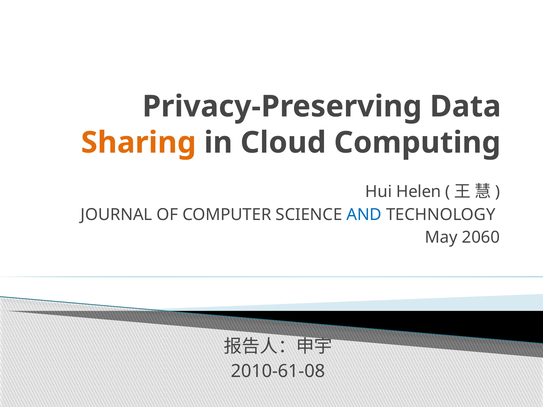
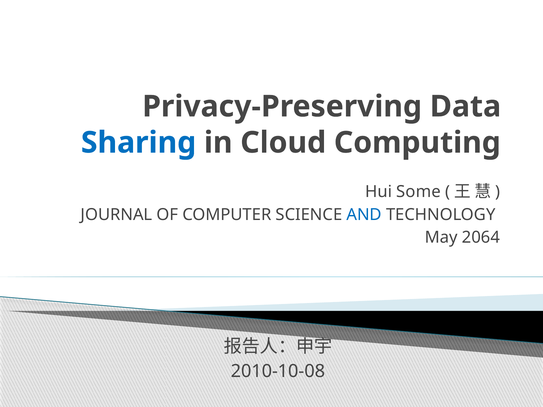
Sharing colour: orange -> blue
Helen: Helen -> Some
2060: 2060 -> 2064
2010-61-08: 2010-61-08 -> 2010-10-08
